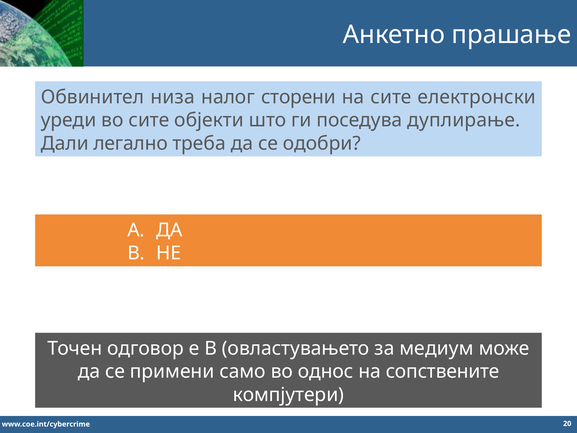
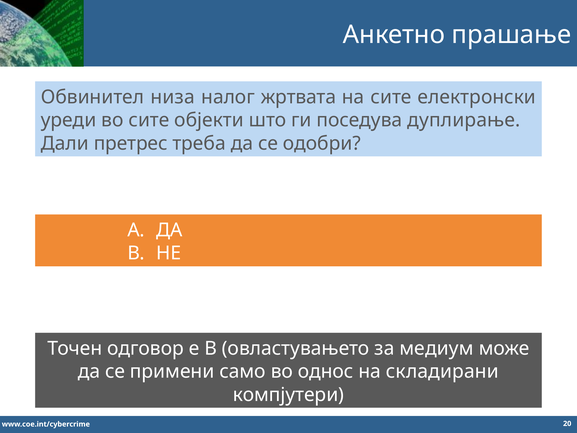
сторени: сторени -> жртвата
легално: легално -> претрес
сопствените: сопствените -> складирани
